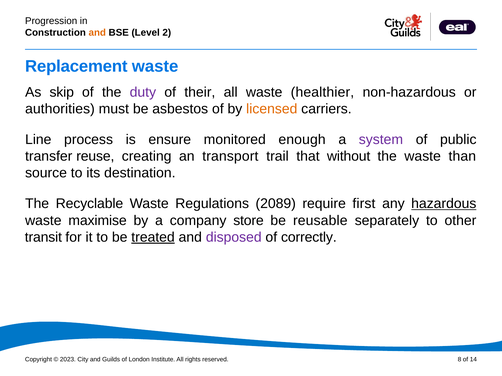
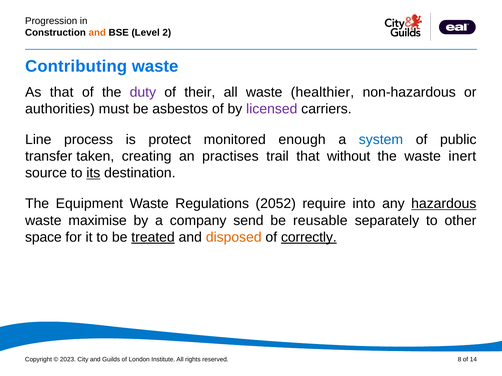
Replacement: Replacement -> Contributing
As skip: skip -> that
licensed colour: orange -> purple
ensure: ensure -> protect
system colour: purple -> blue
reuse: reuse -> taken
transport: transport -> practises
than: than -> inert
its underline: none -> present
Recyclable: Recyclable -> Equipment
2089: 2089 -> 2052
first: first -> into
store: store -> send
transit: transit -> space
disposed colour: purple -> orange
correctly underline: none -> present
